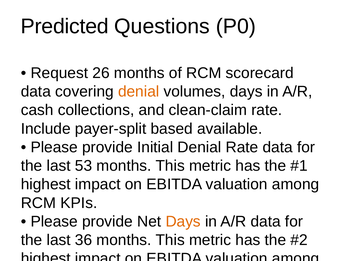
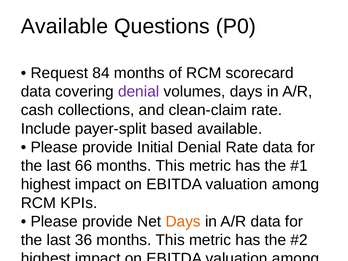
Predicted at (65, 26): Predicted -> Available
26: 26 -> 84
denial at (139, 92) colour: orange -> purple
53: 53 -> 66
